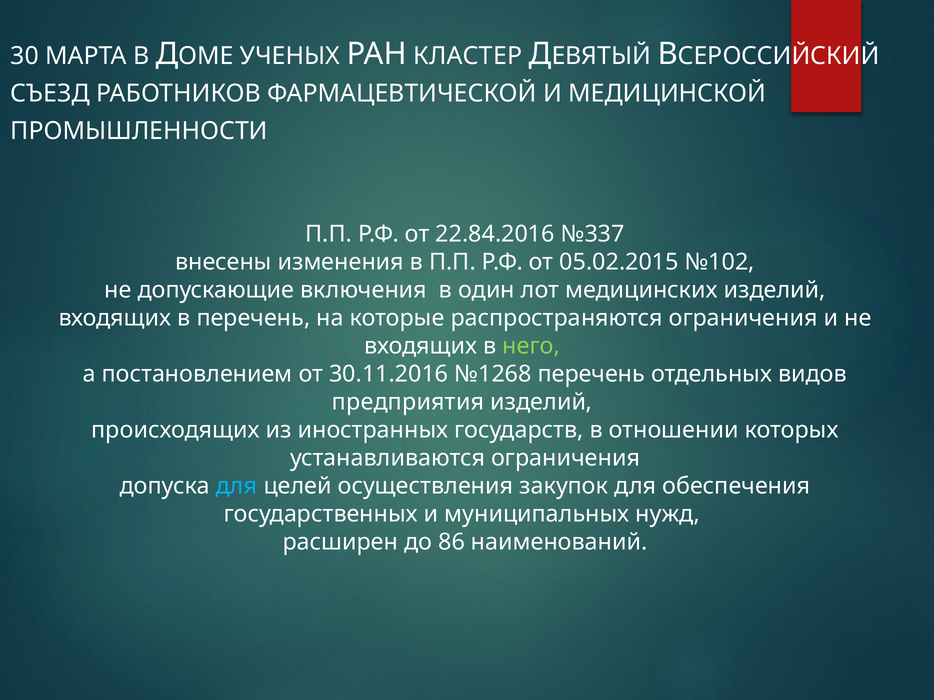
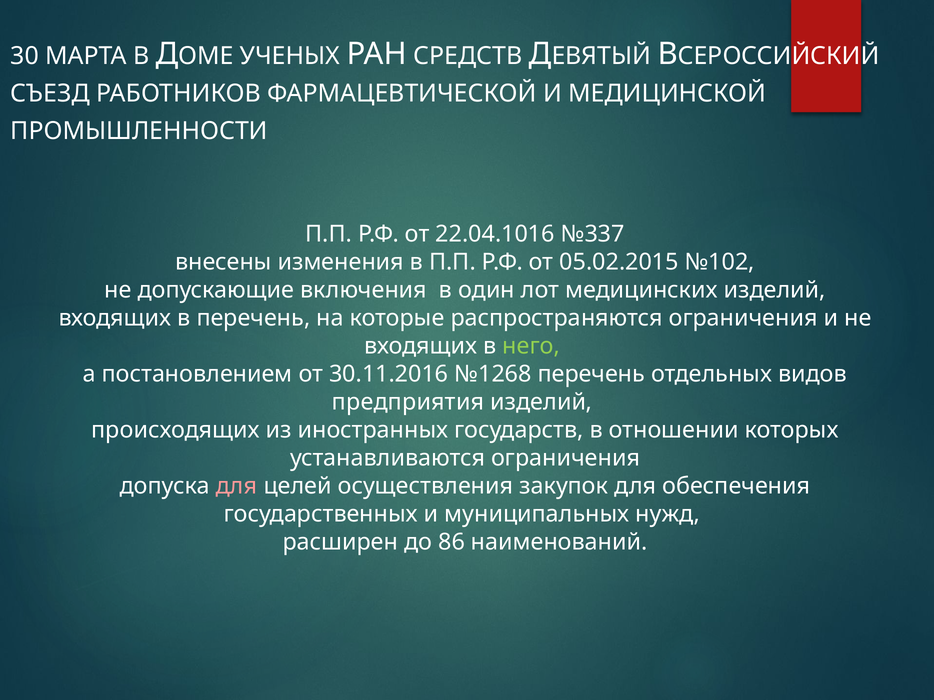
КЛАСТЕР: КЛАСТЕР -> СРЕДСТВ
22.84.2016: 22.84.2016 -> 22.04.1016
для at (236, 486) colour: light blue -> pink
